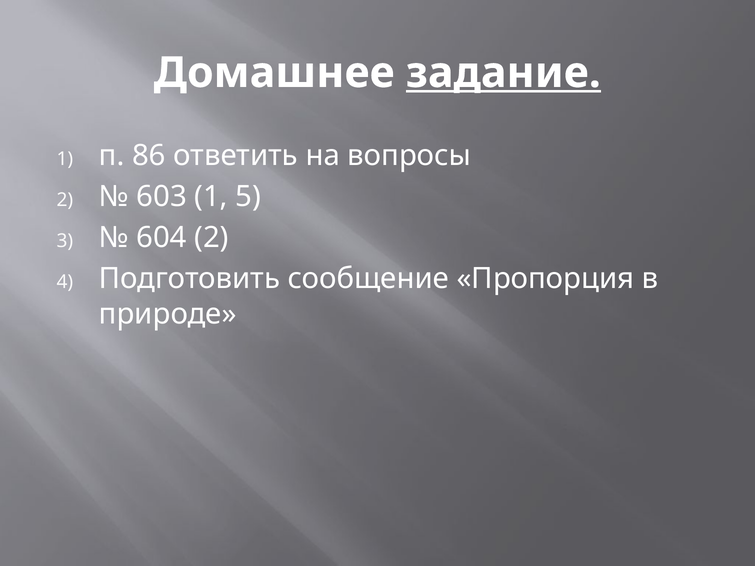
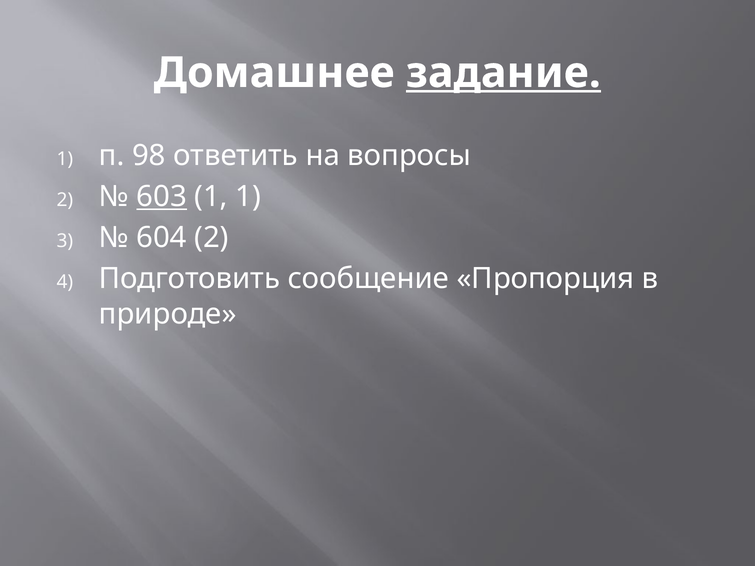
86: 86 -> 98
603 underline: none -> present
1 5: 5 -> 1
